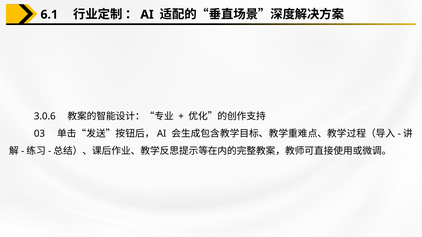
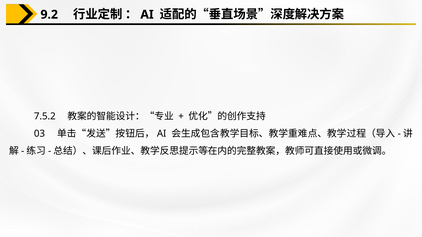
6.1: 6.1 -> 9.2
3.0.6: 3.0.6 -> 7.5.2
